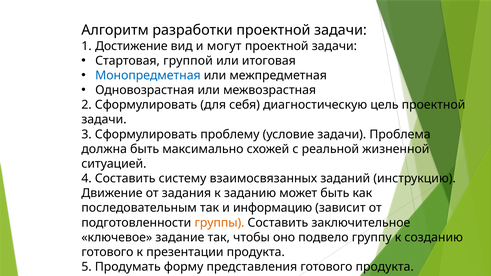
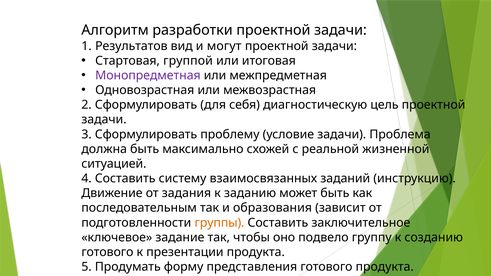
Достижение: Достижение -> Результатов
Монопредметная colour: blue -> purple
информацию: информацию -> образования
